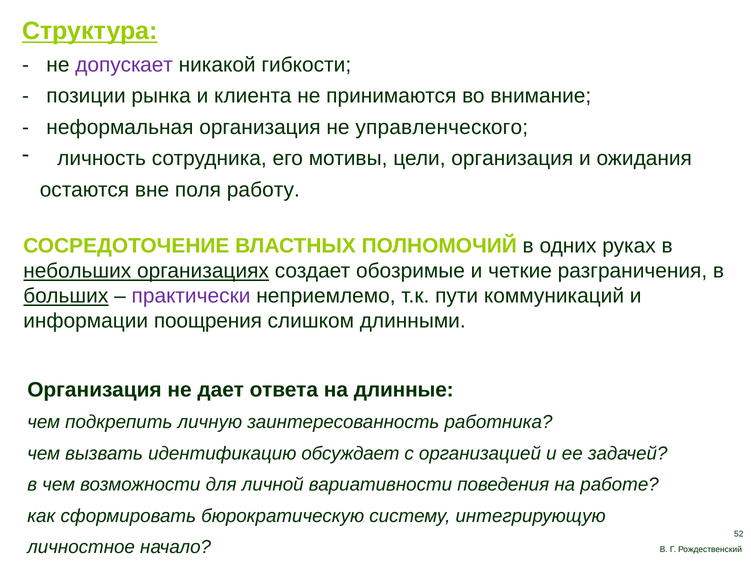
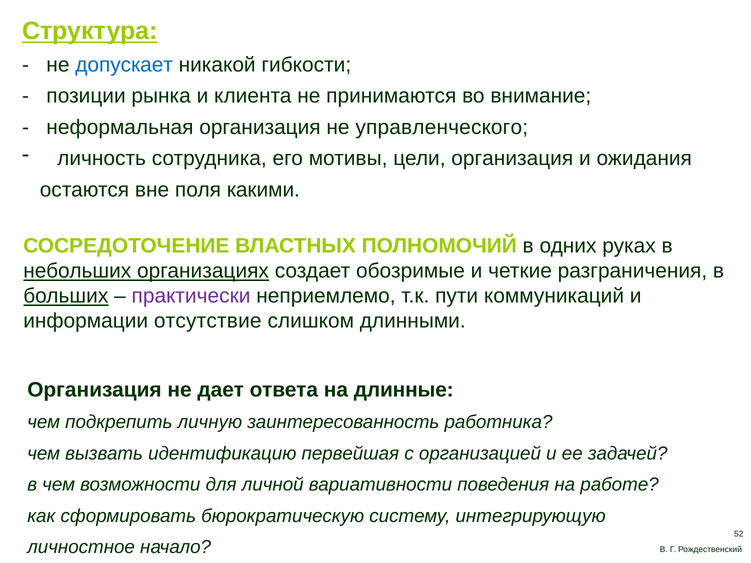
допускает colour: purple -> blue
работу: работу -> какими
поощрения: поощрения -> отсутствие
обсуждает: обсуждает -> первейшая
